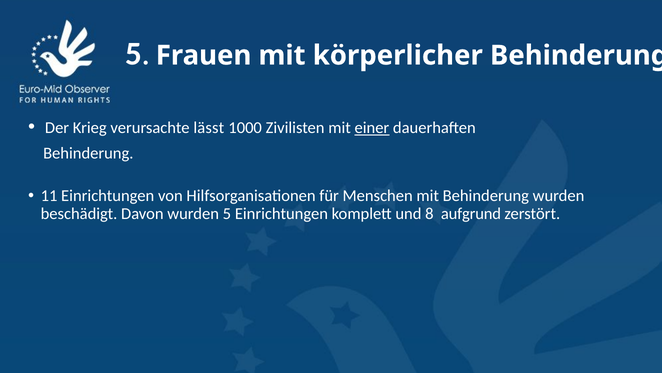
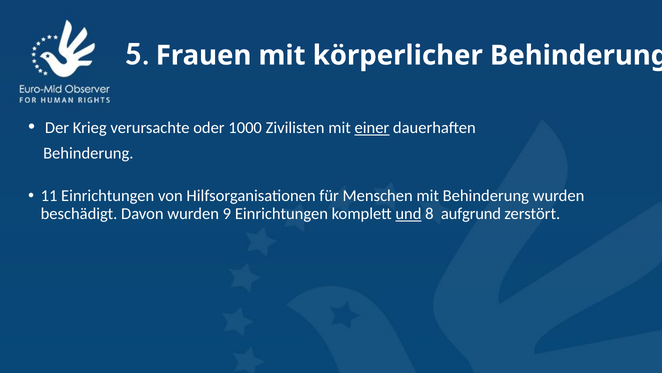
lässt: lässt -> oder
wurden 5: 5 -> 9
und underline: none -> present
